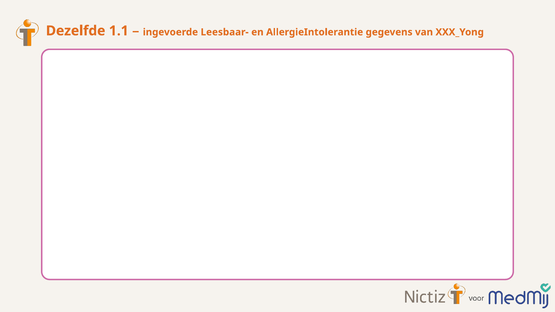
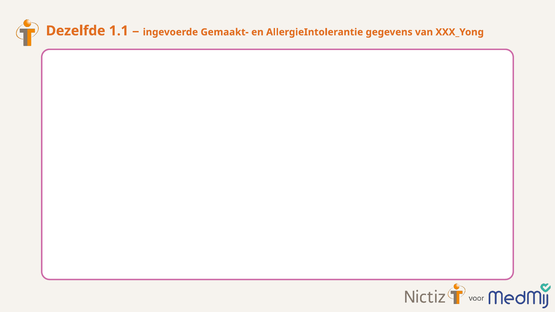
Leesbaar-: Leesbaar- -> Gemaakt-
